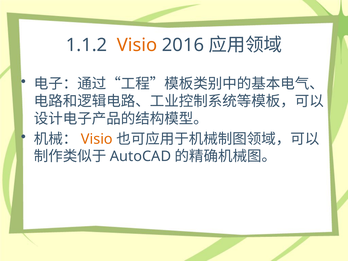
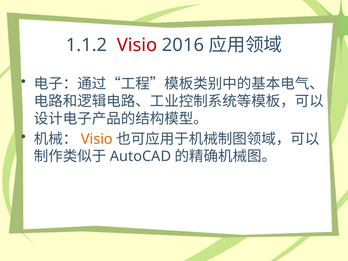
Visio at (137, 45) colour: orange -> red
